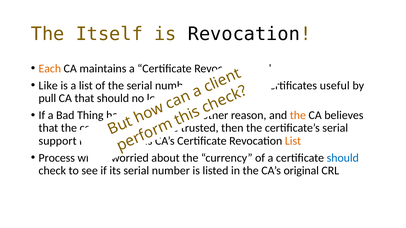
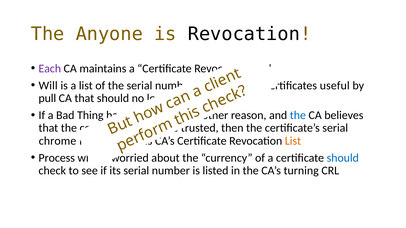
Itself: Itself -> Anyone
Each colour: orange -> purple
Like: Like -> Will
the at (298, 115) colour: orange -> blue
support: support -> chrome
original: original -> turning
